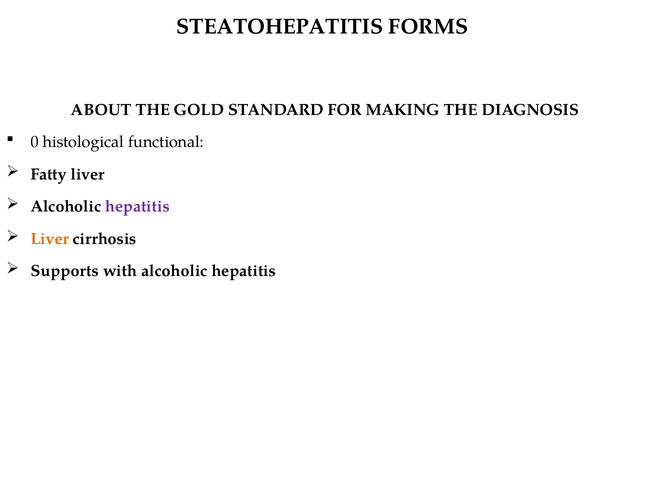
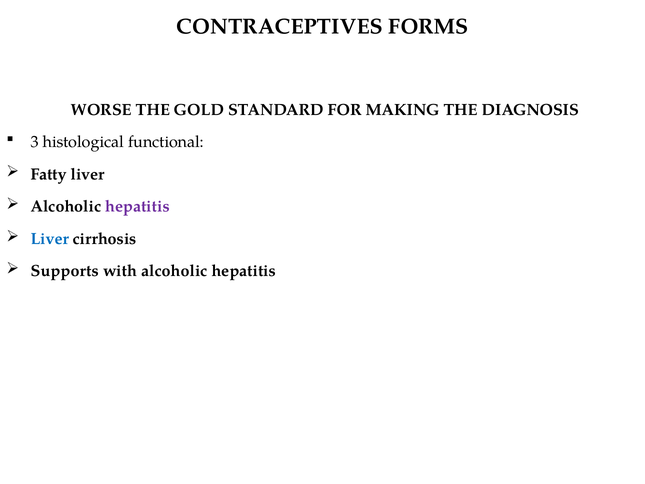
STEATOHEPATITIS: STEATOHEPATITIS -> CONTRACEPTIVES
ABOUT: ABOUT -> WORSE
0: 0 -> 3
Liver at (50, 239) colour: orange -> blue
